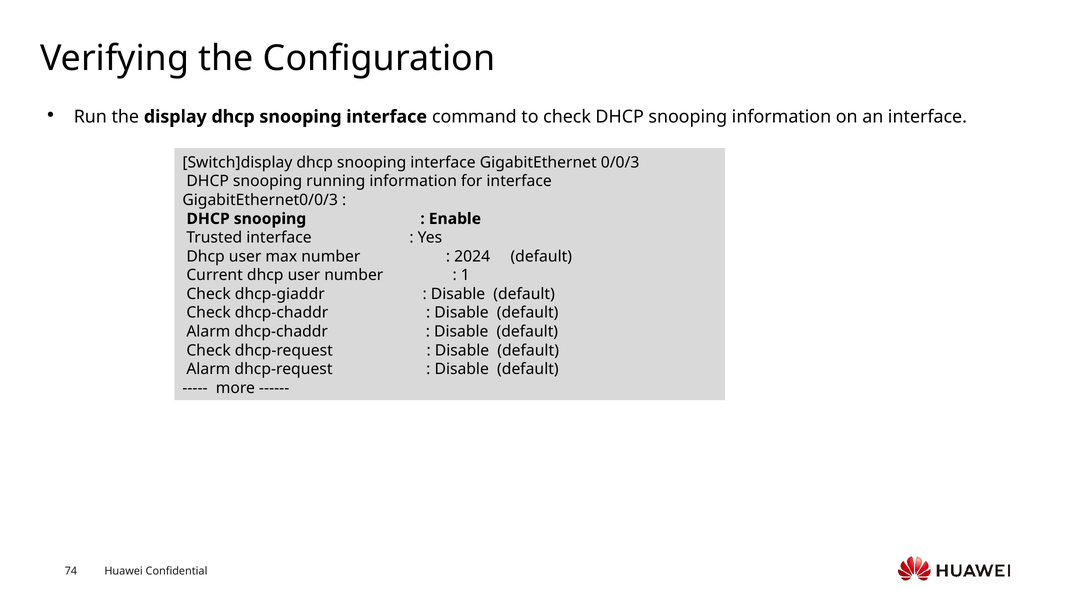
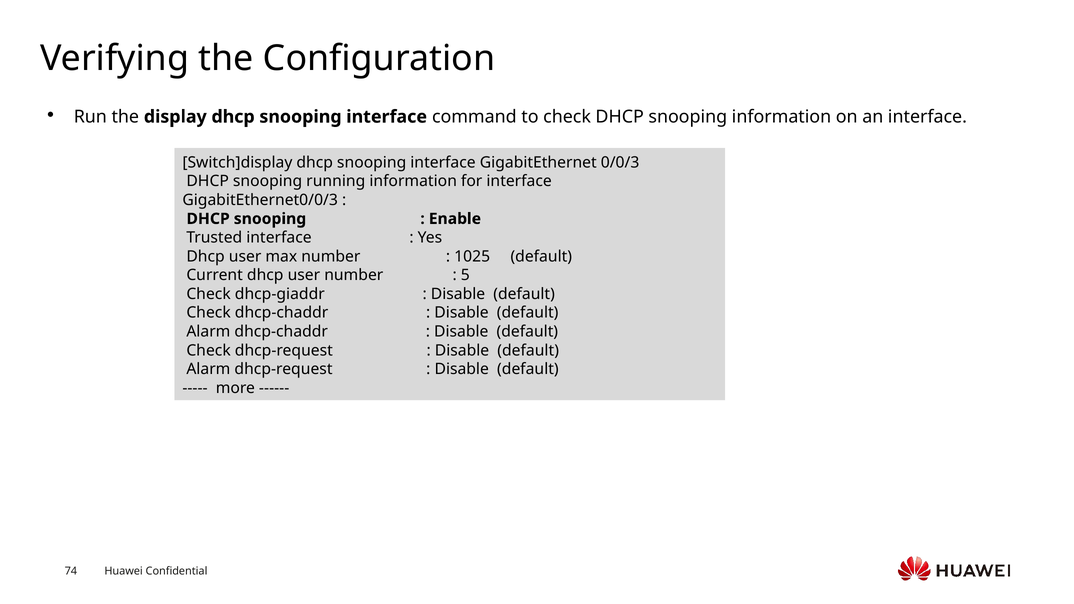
2024: 2024 -> 1025
1: 1 -> 5
